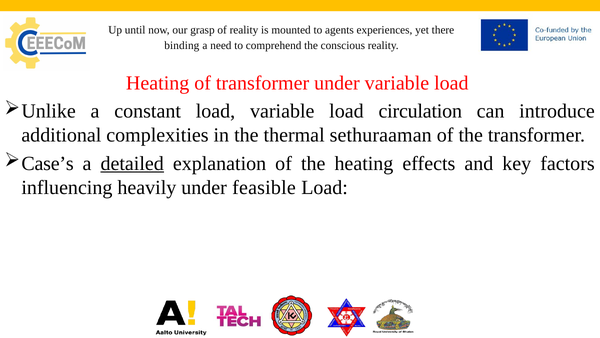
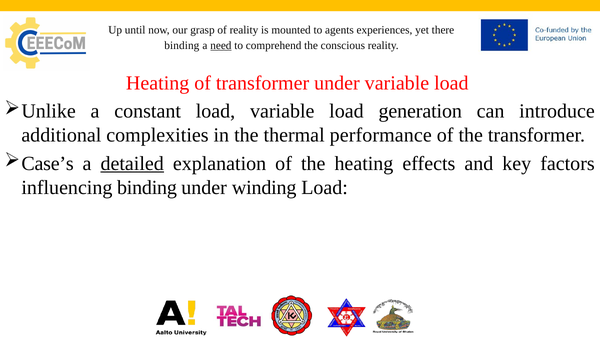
need underline: none -> present
circulation: circulation -> generation
sethuraaman: sethuraaman -> performance
influencing heavily: heavily -> binding
feasible: feasible -> winding
